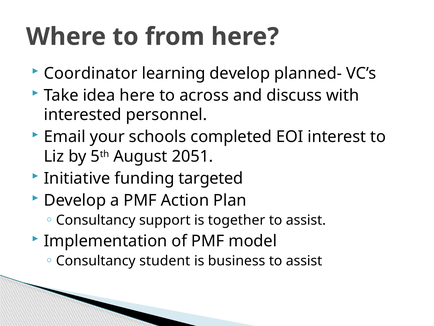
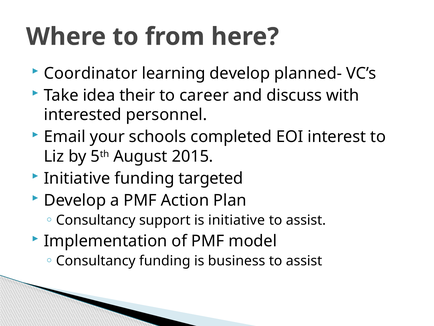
idea here: here -> their
across: across -> career
2051: 2051 -> 2015
is together: together -> initiative
Consultancy student: student -> funding
